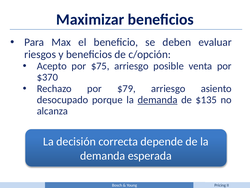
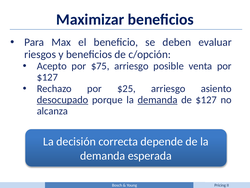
$370 at (47, 77): $370 -> $127
$79: $79 -> $25
desocupado underline: none -> present
de $135: $135 -> $127
